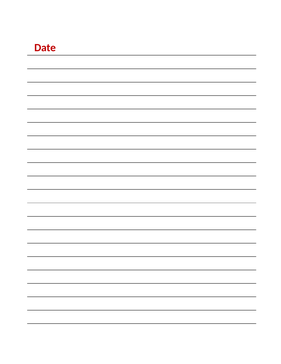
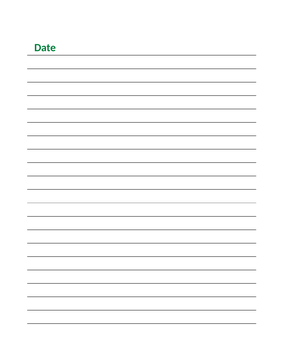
Date colour: red -> green
